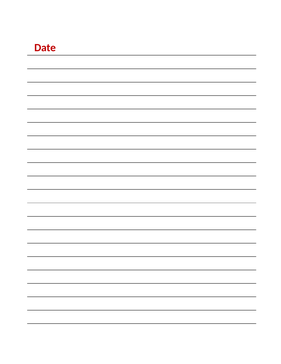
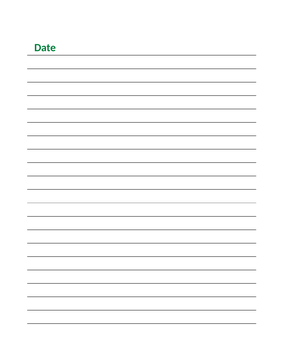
Date colour: red -> green
